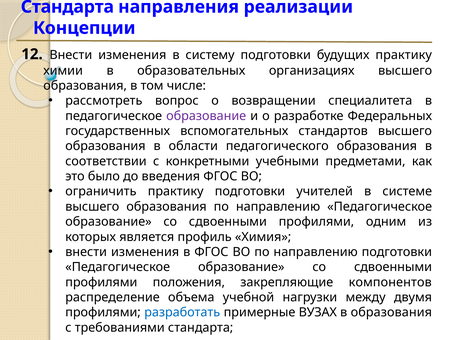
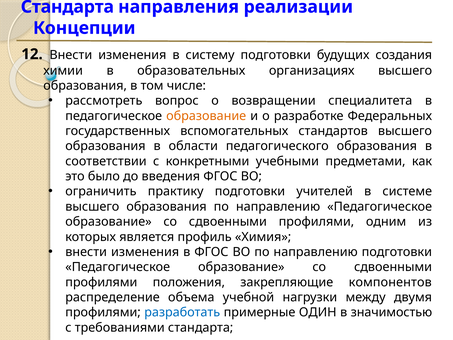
будущих практику: практику -> создания
образование at (206, 116) colour: purple -> orange
ВУЗАХ: ВУЗАХ -> ОДИН
в образования: образования -> значимостью
